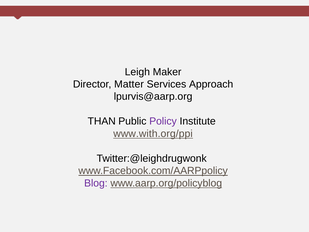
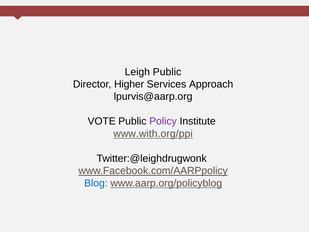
Leigh Maker: Maker -> Public
Matter: Matter -> Higher
THAN: THAN -> VOTE
Blog colour: purple -> blue
